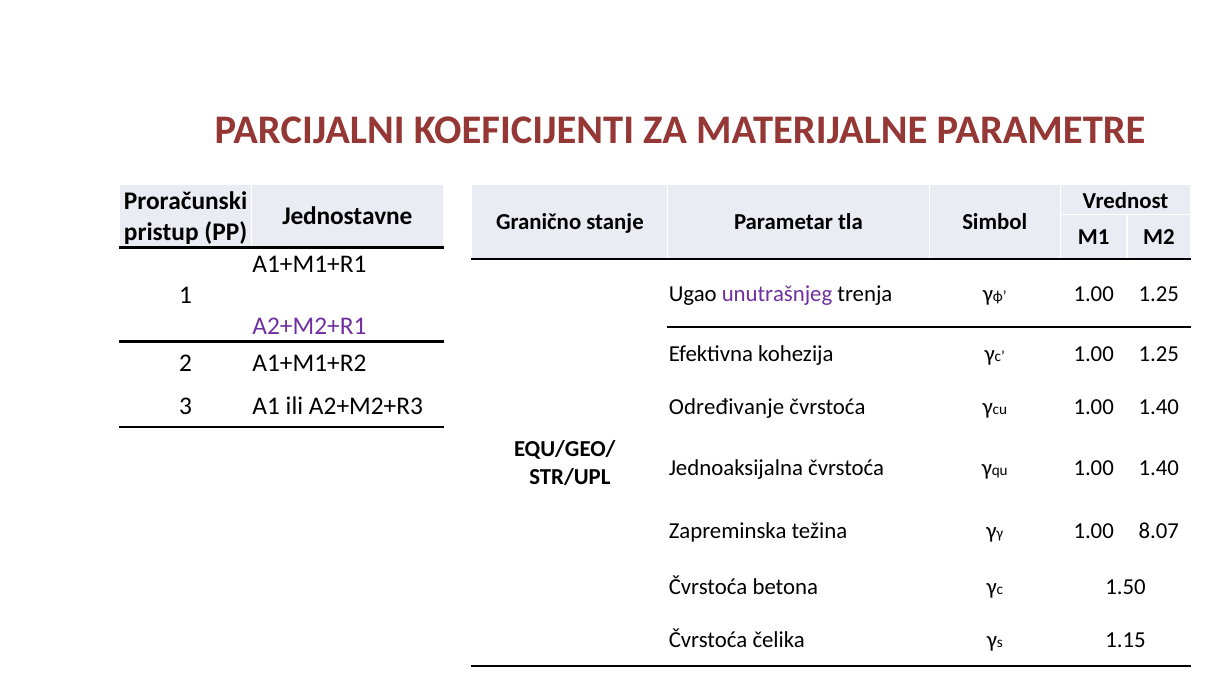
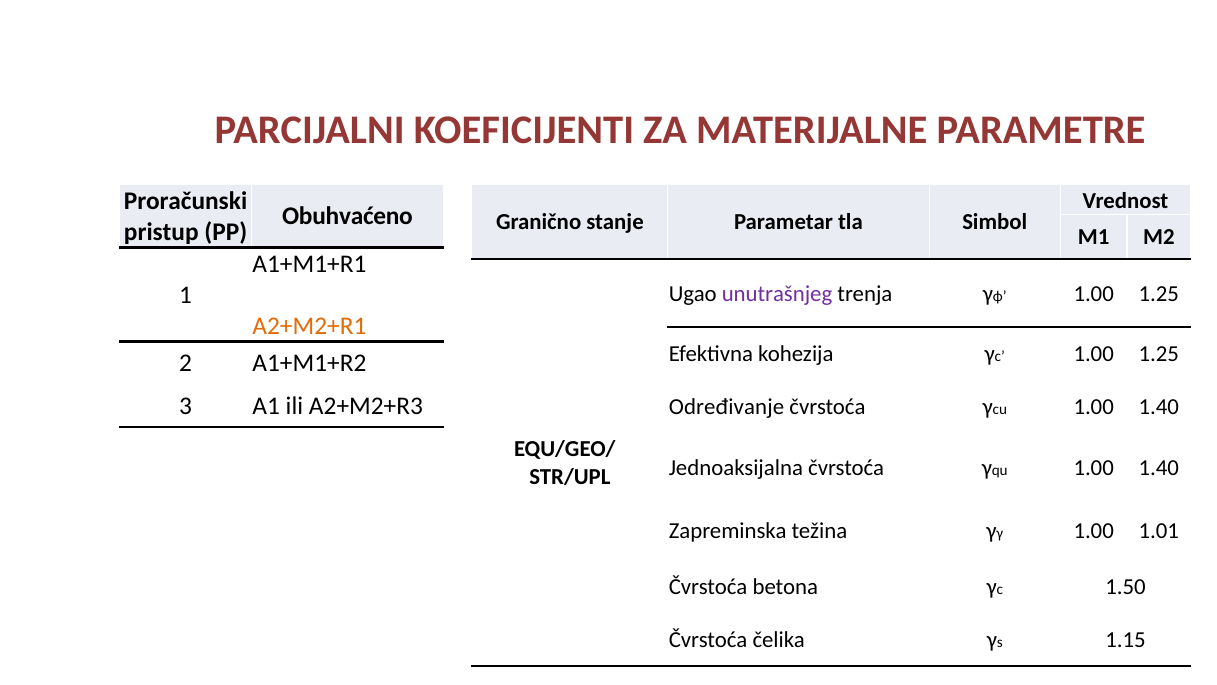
Jednostavne: Jednostavne -> Obuhvaćeno
A2+M2+R1 colour: purple -> orange
8.07: 8.07 -> 1.01
